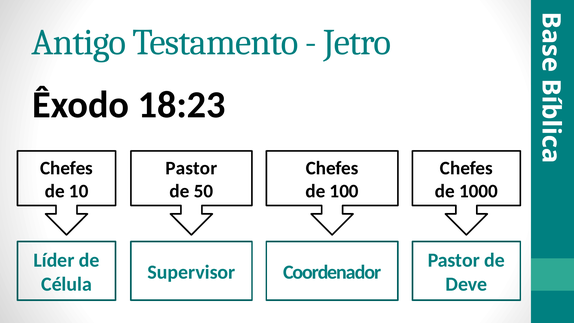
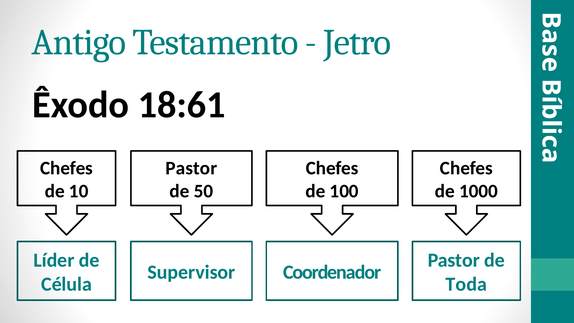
18:23: 18:23 -> 18:61
Deve: Deve -> Toda
